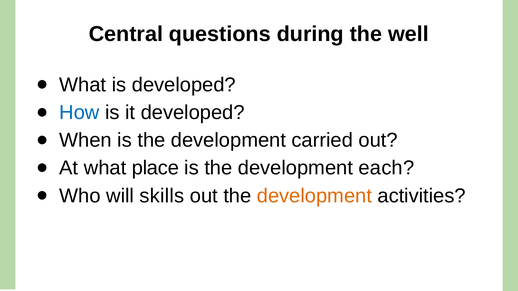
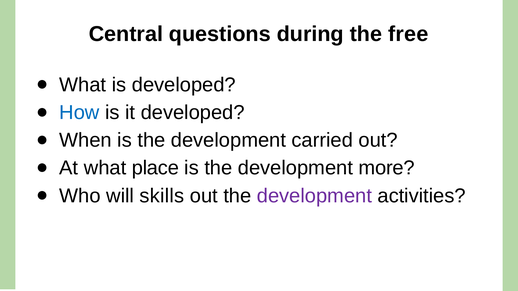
well: well -> free
each: each -> more
development at (314, 196) colour: orange -> purple
